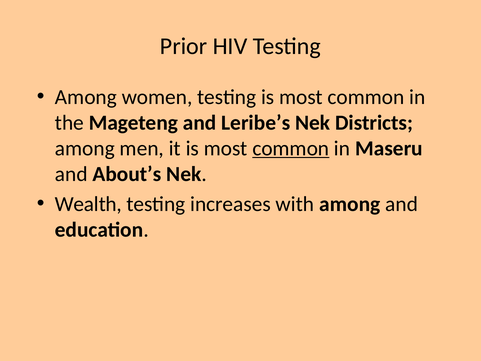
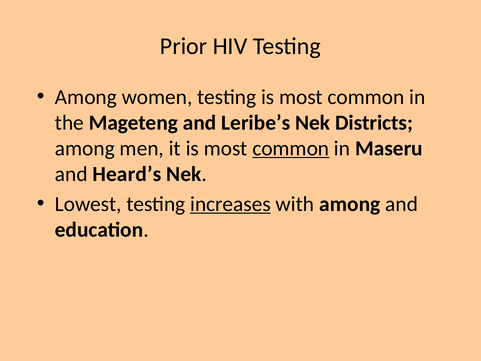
About’s: About’s -> Heard’s
Wealth: Wealth -> Lowest
increases underline: none -> present
